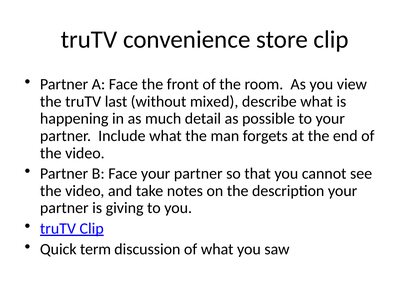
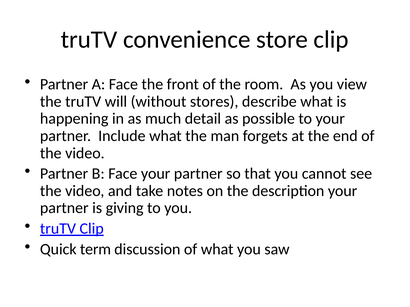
last: last -> will
mixed: mixed -> stores
